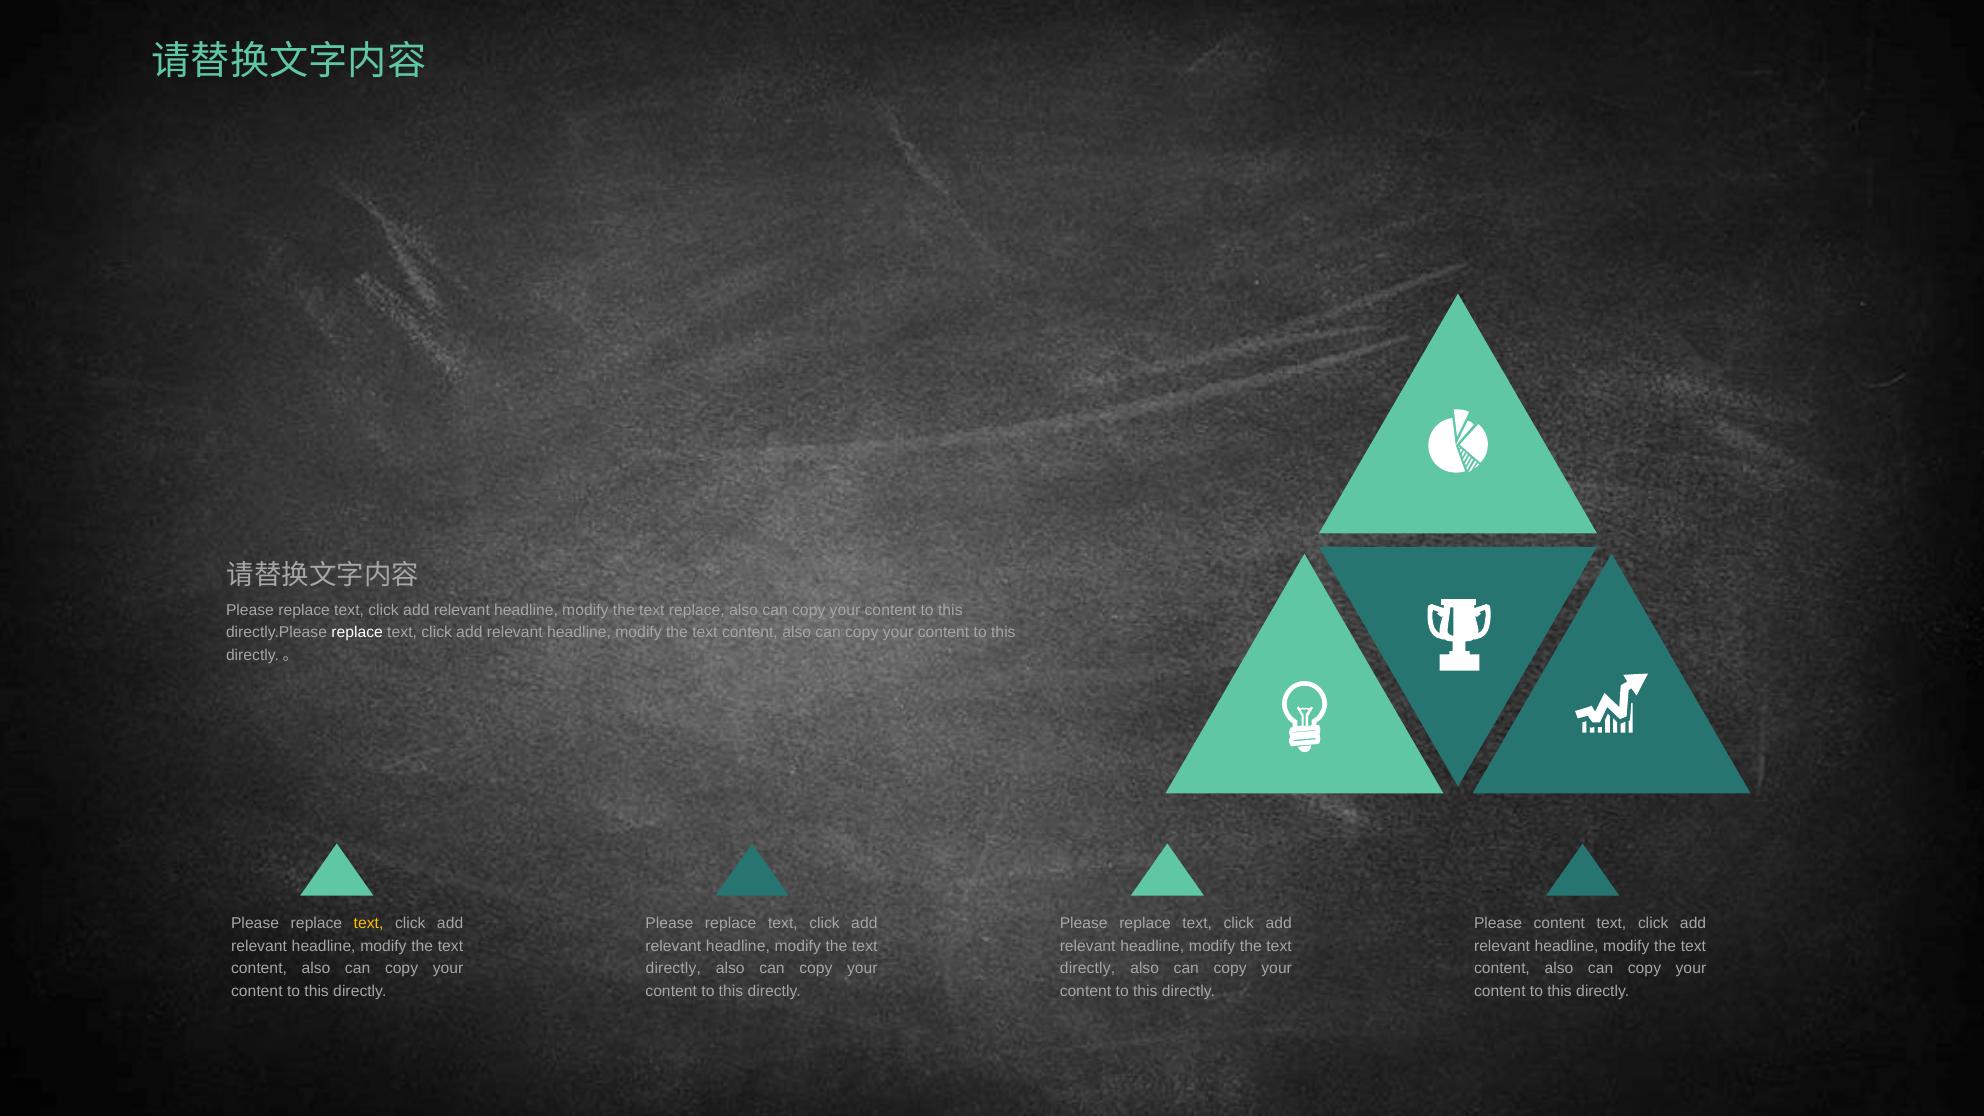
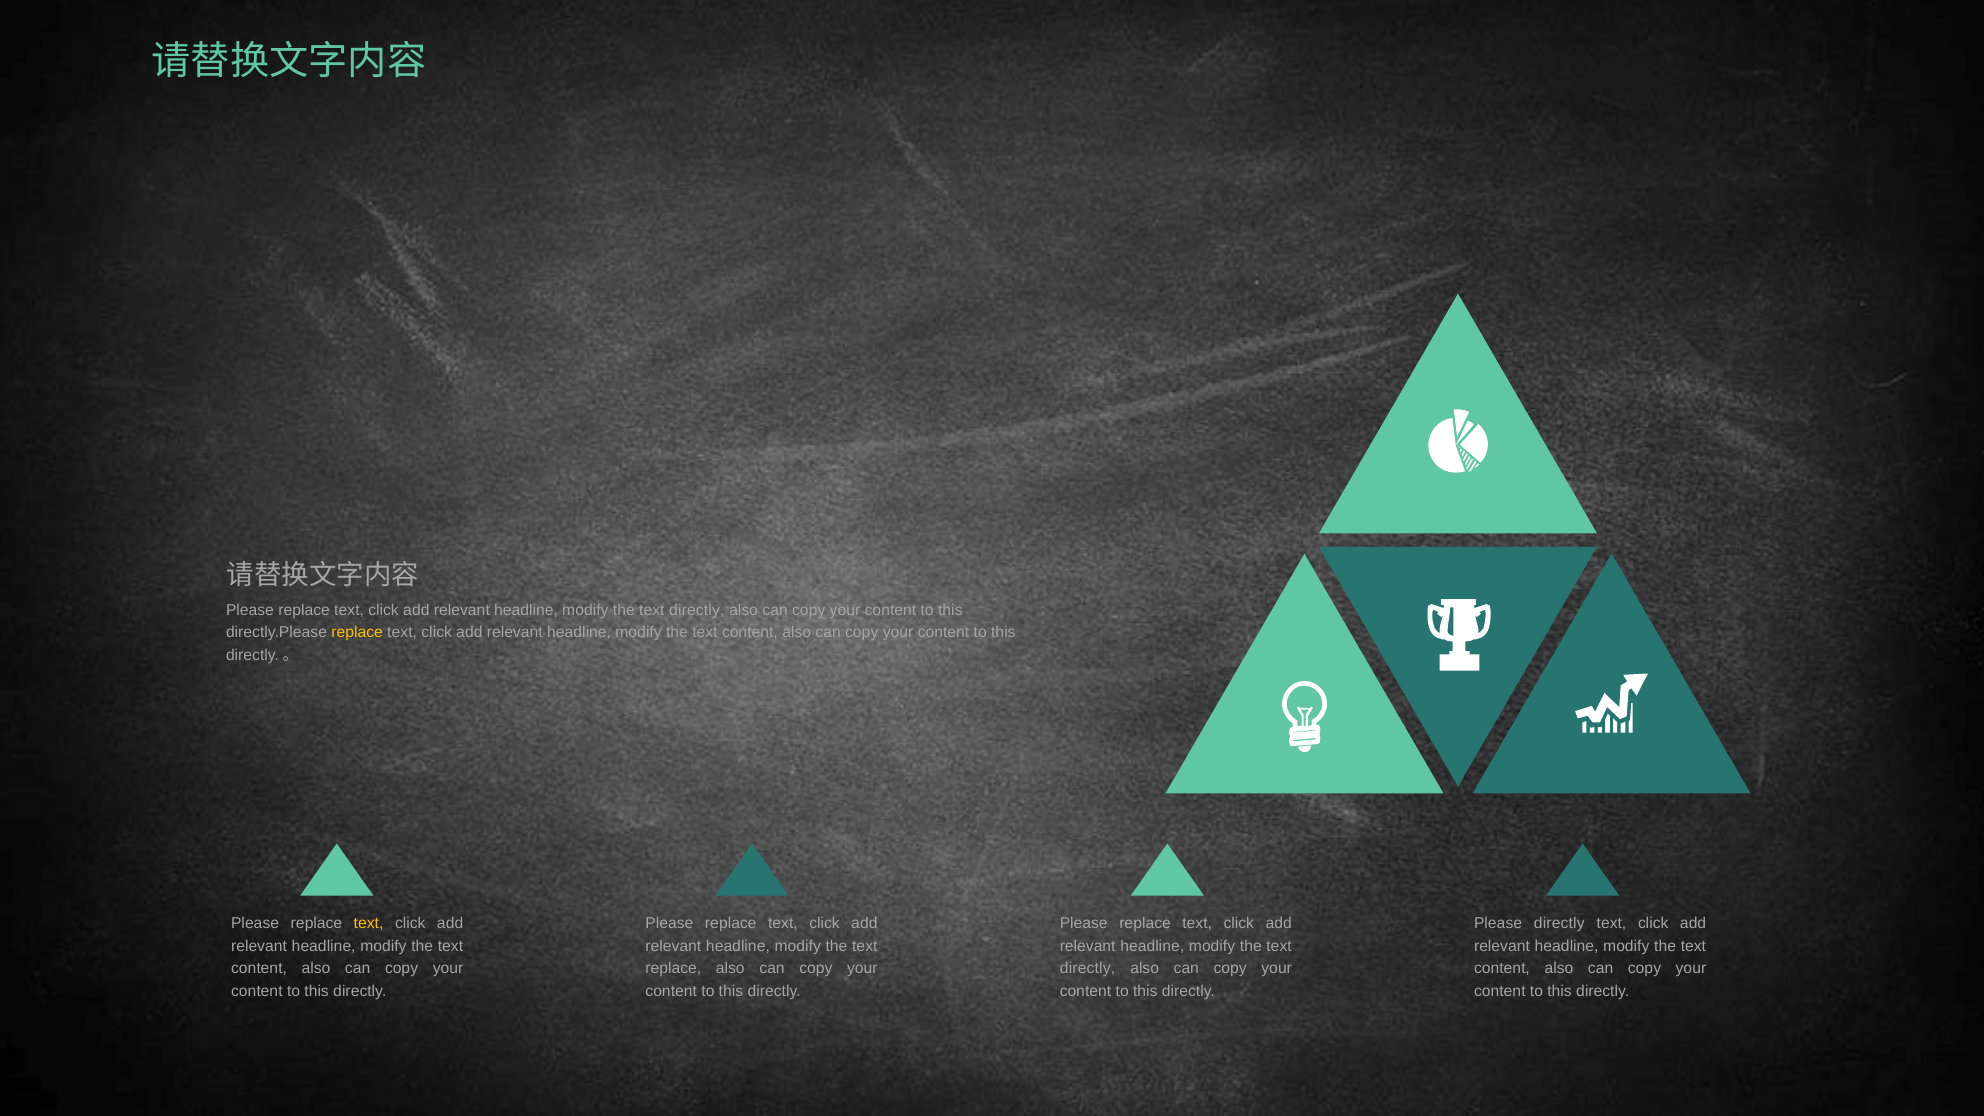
replace at (697, 610): replace -> directly
replace at (357, 633) colour: white -> yellow
Please content: content -> directly
directly at (673, 969): directly -> replace
